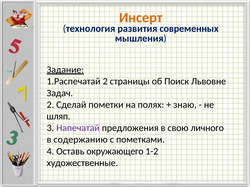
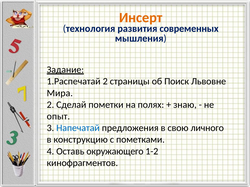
Задач: Задач -> Мира
шляп: шляп -> опыт
Напечатай colour: purple -> blue
содержанию: содержанию -> конструкцию
художественные: художественные -> кинофрагментов
